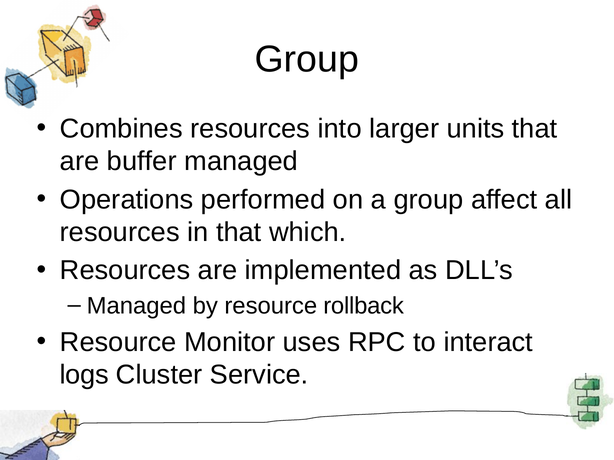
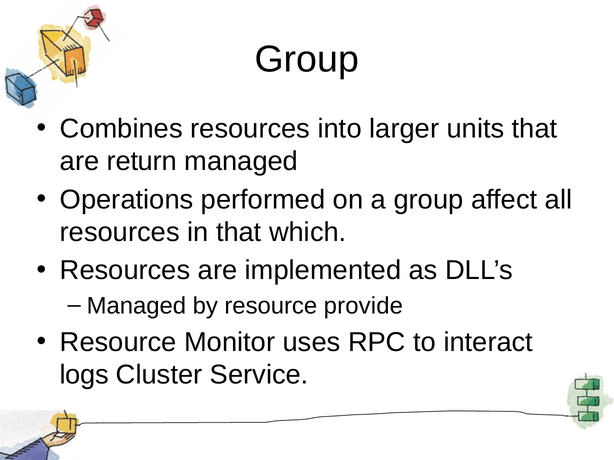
buffer: buffer -> return
rollback: rollback -> provide
